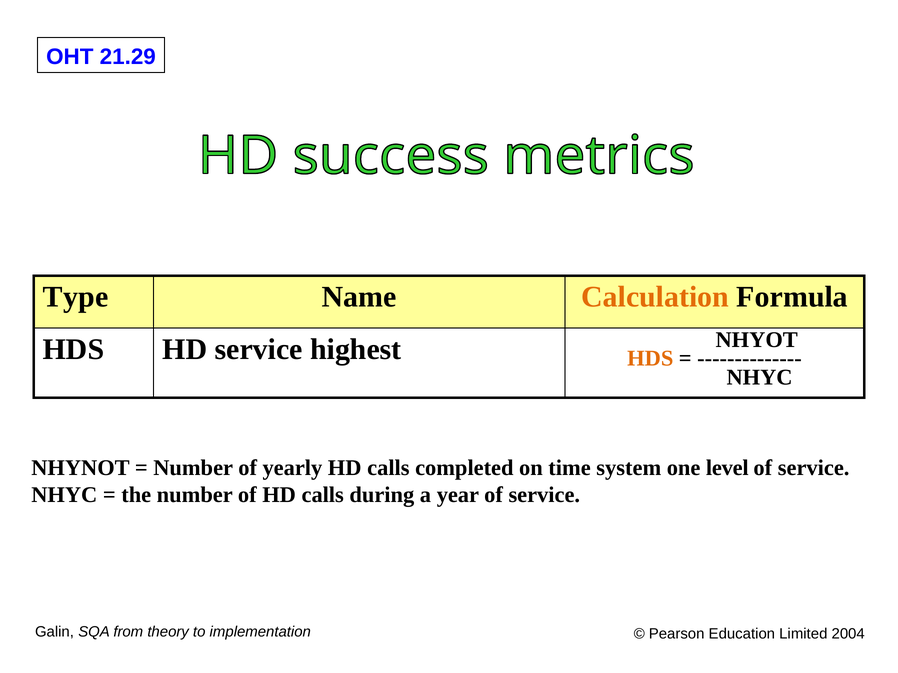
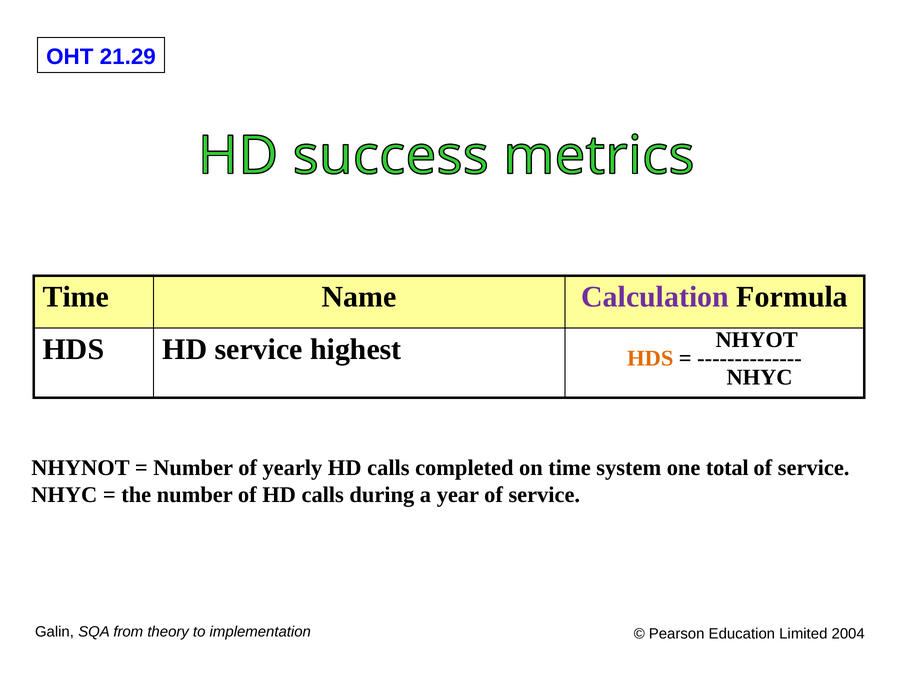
Type at (76, 297): Type -> Time
Calculation colour: orange -> purple
level: level -> total
